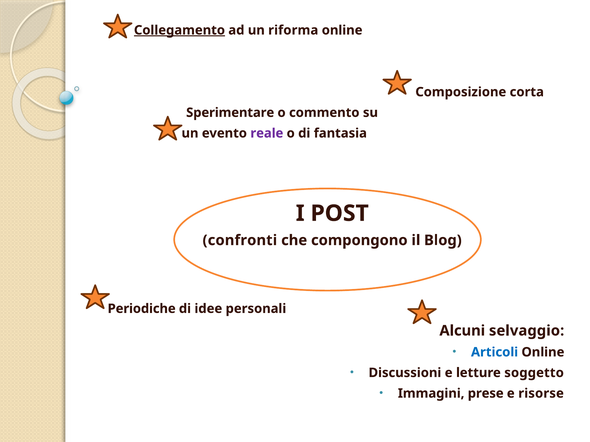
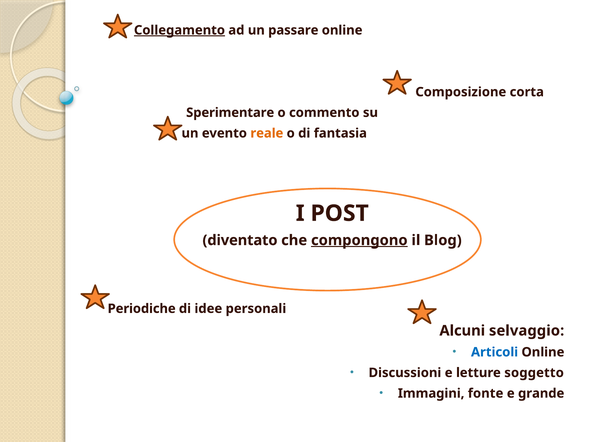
riforma: riforma -> passare
reale colour: purple -> orange
confronti: confronti -> diventato
compongono underline: none -> present
prese: prese -> fonte
risorse: risorse -> grande
